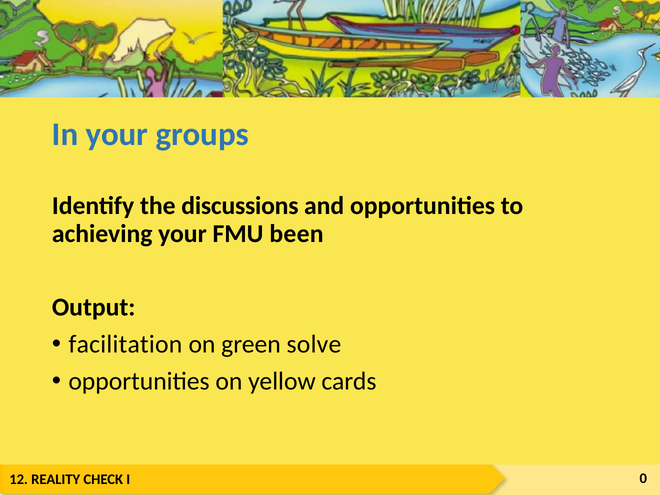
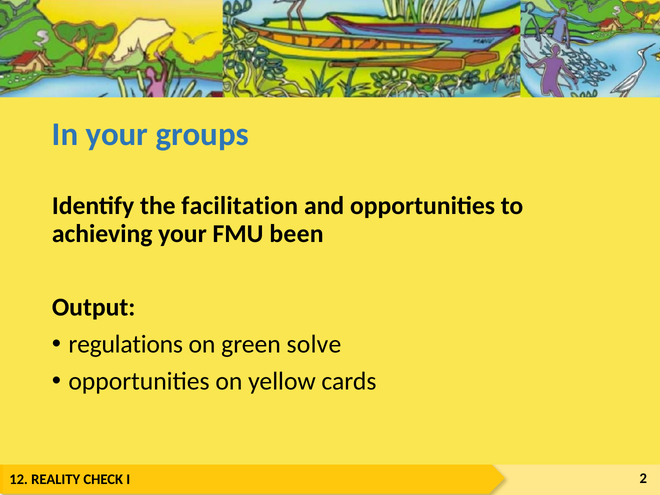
discussions: discussions -> facilitation
facilitation: facilitation -> regulations
0: 0 -> 2
